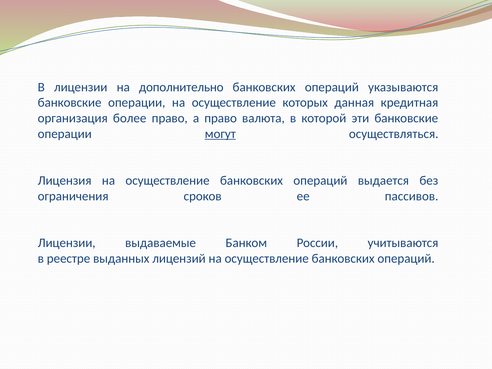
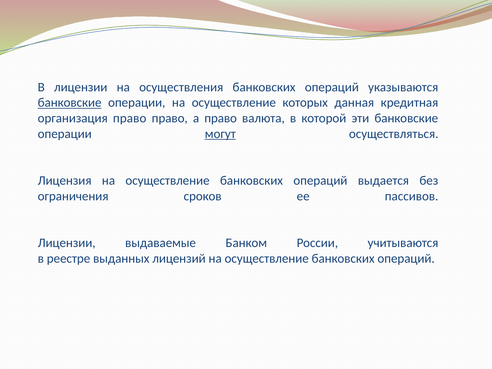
дополнительно: дополнительно -> осуществления
банковские at (70, 103) underline: none -> present
организация более: более -> право
